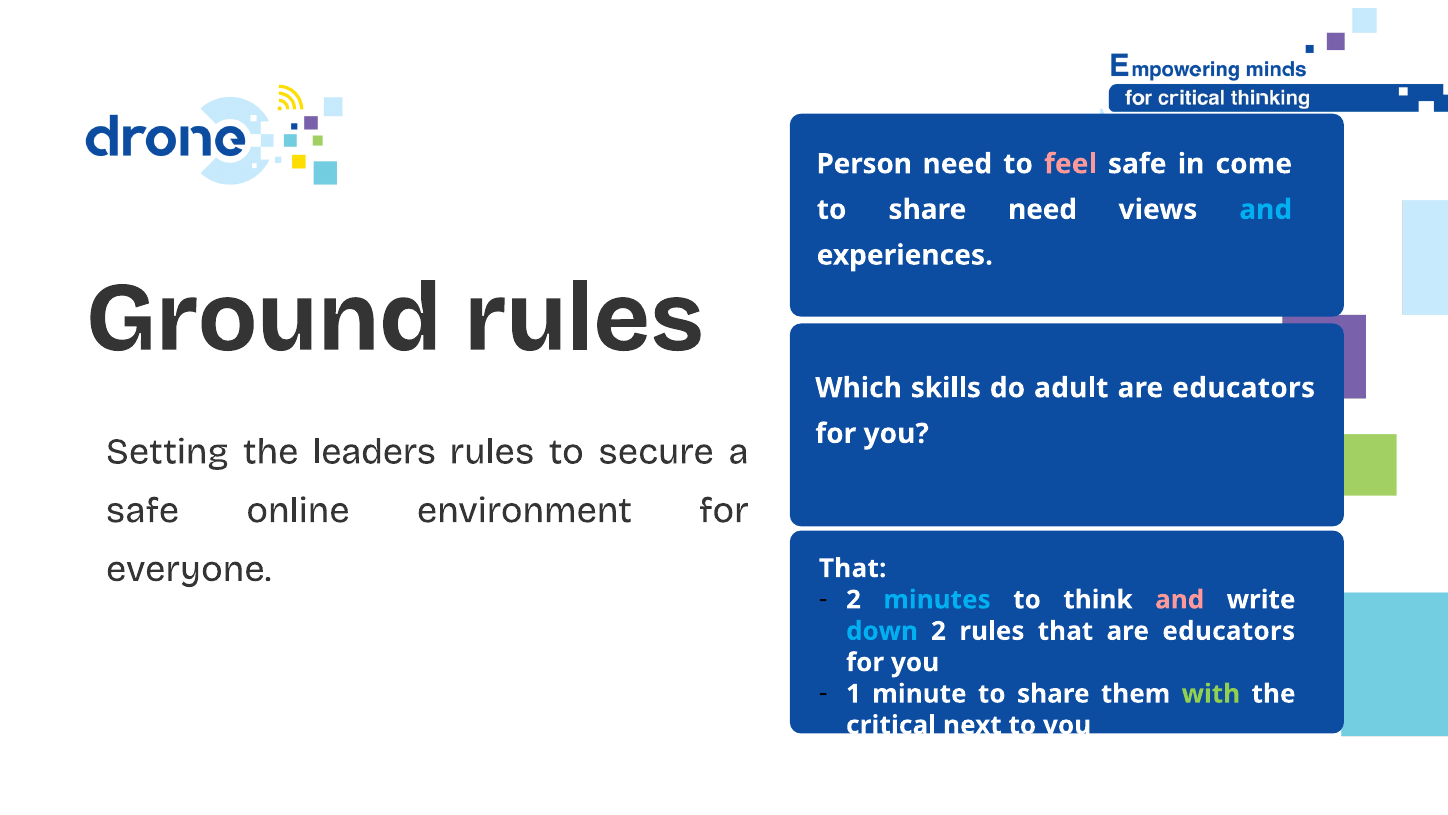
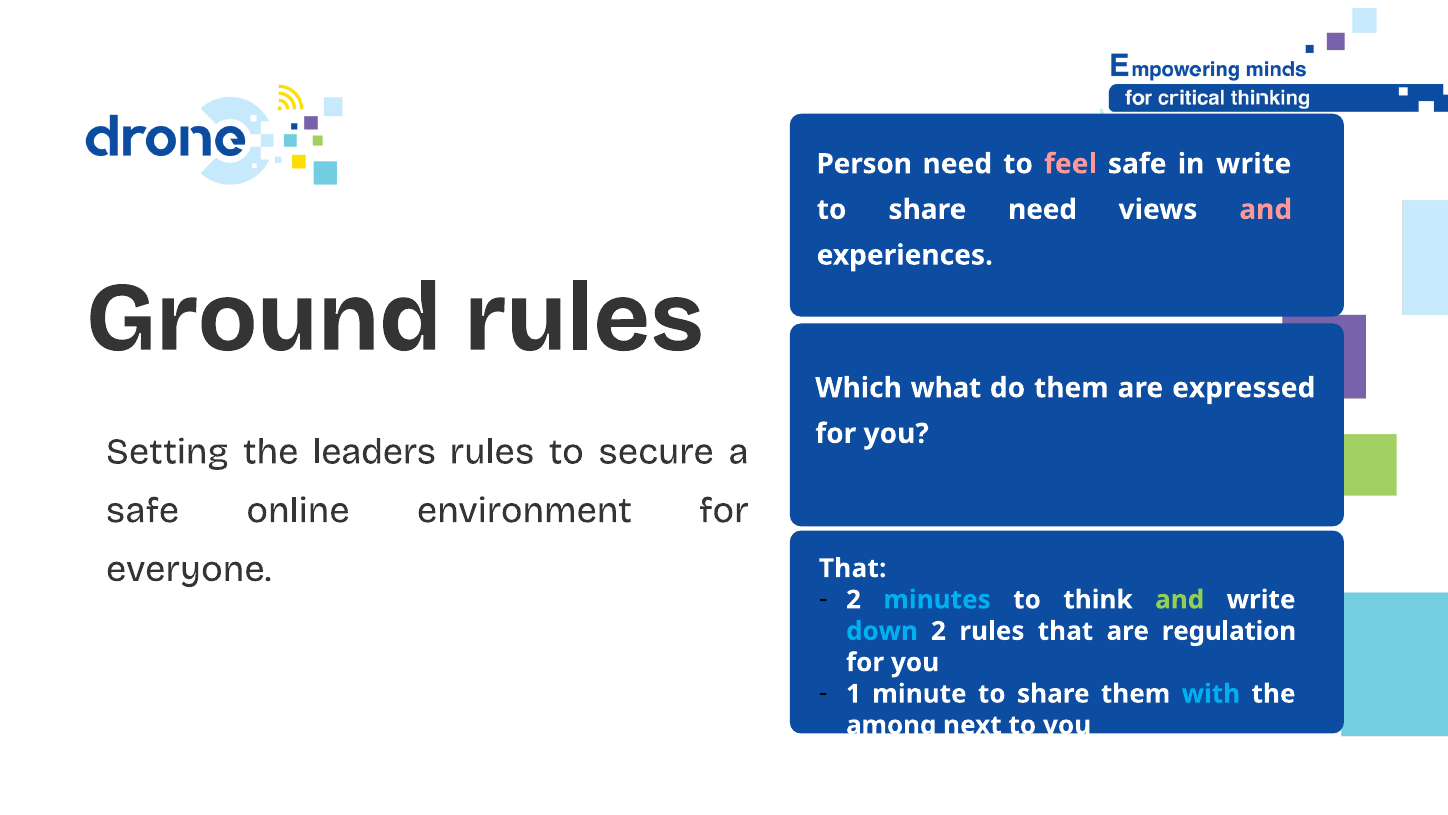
in come: come -> write
and at (1266, 210) colour: light blue -> pink
skills: skills -> what
do adult: adult -> them
educators at (1244, 388): educators -> expressed
and at (1180, 599) colour: pink -> light green
that are educators: educators -> regulation
with colour: light green -> light blue
critical: critical -> among
